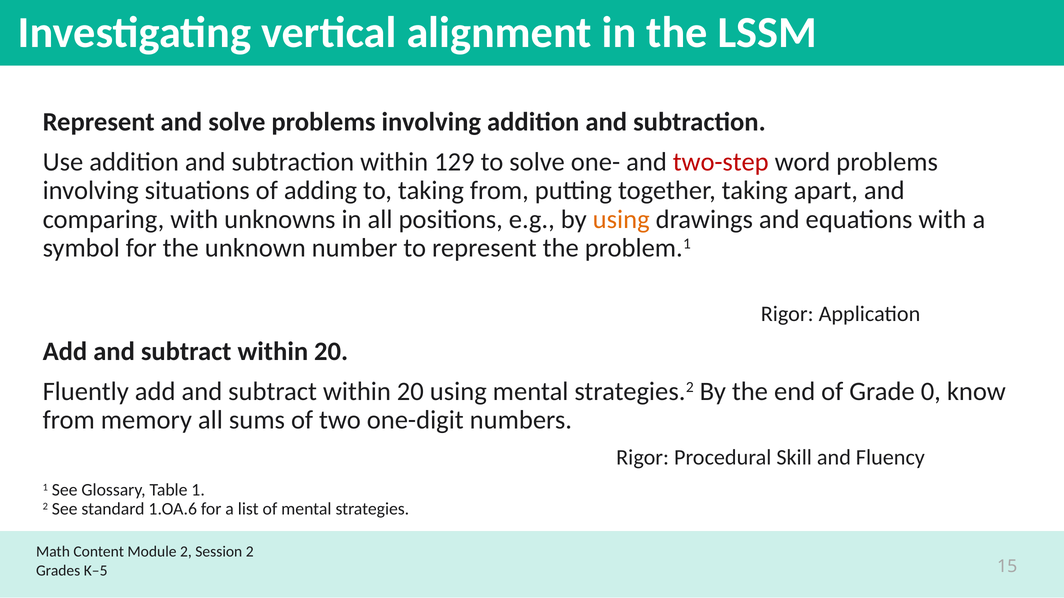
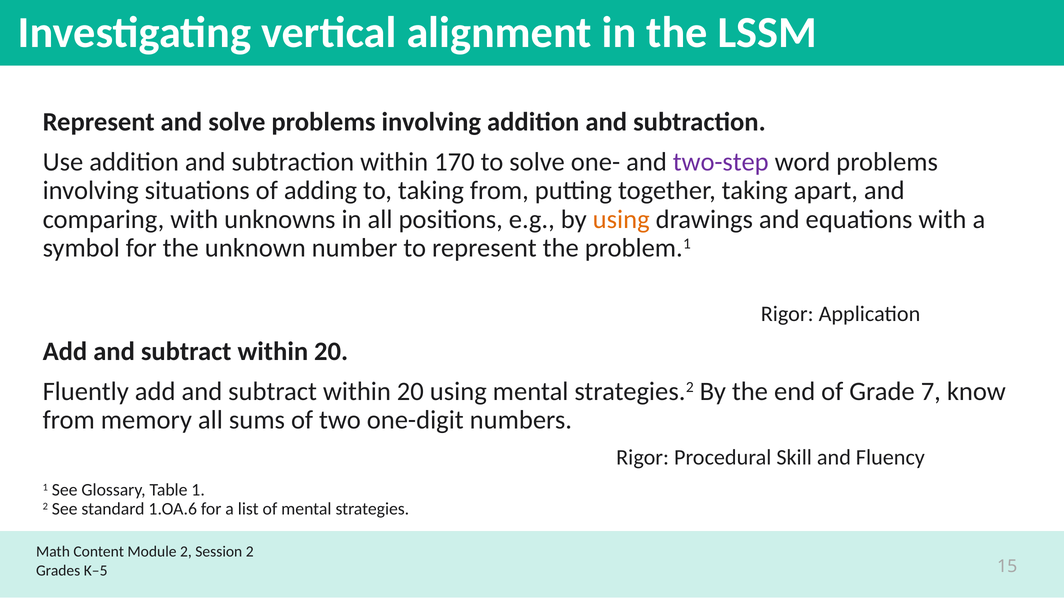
129: 129 -> 170
two-step colour: red -> purple
0: 0 -> 7
